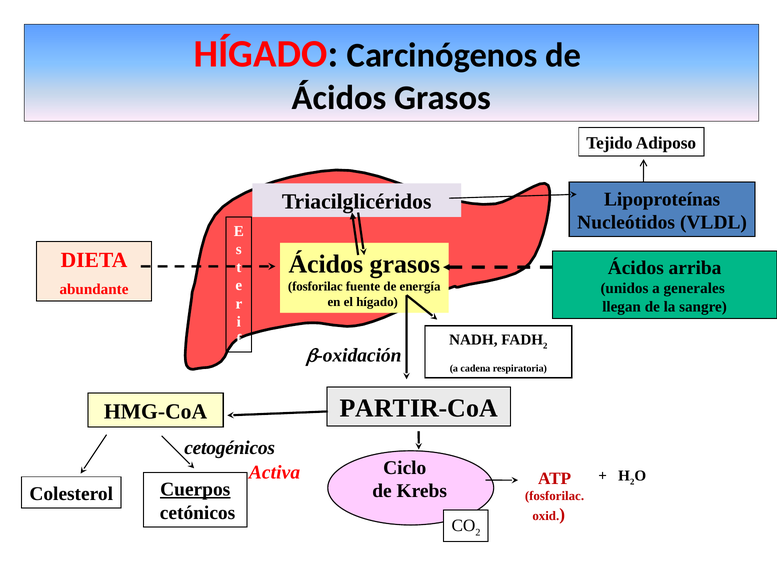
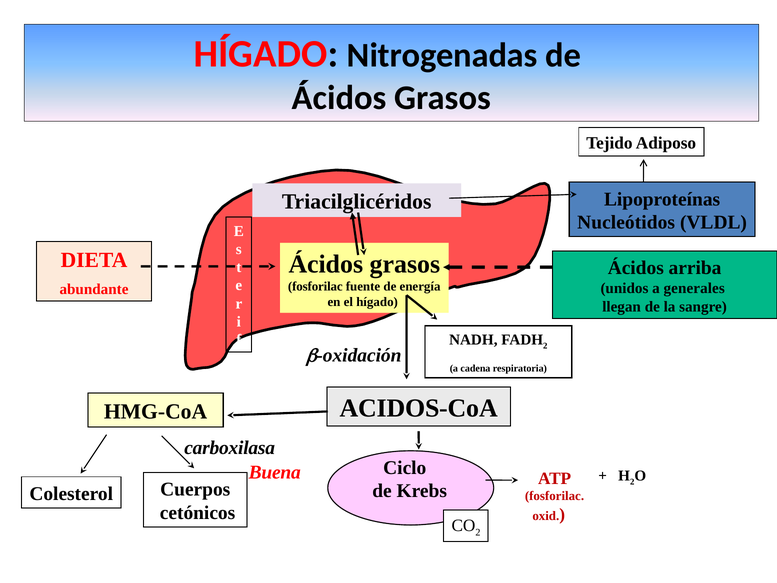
Carcinógenos: Carcinógenos -> Nitrogenadas
PARTIR-CoA: PARTIR-CoA -> ACIDOS-CoA
cetogénicos: cetogénicos -> carboxilasa
Activa: Activa -> Buena
Cuerpos underline: present -> none
